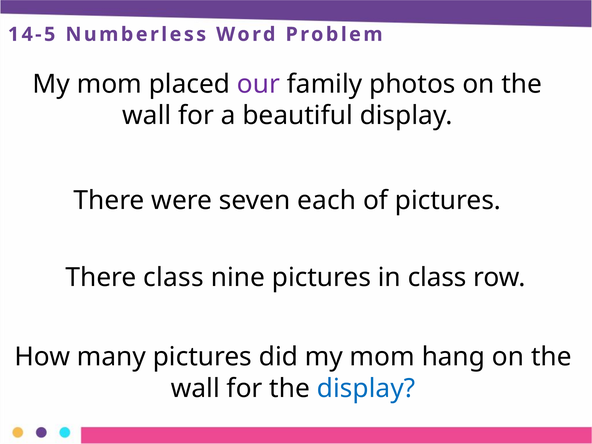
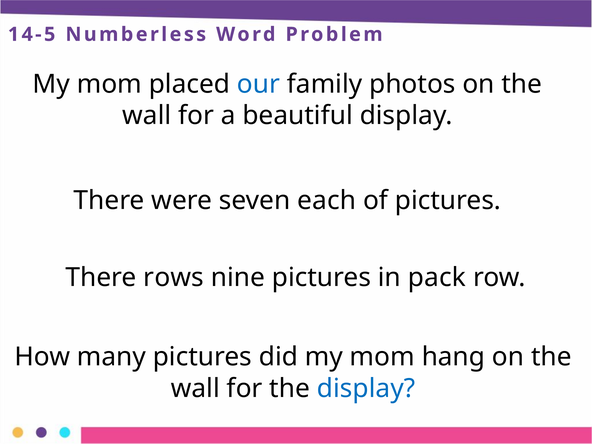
our colour: purple -> blue
There class: class -> rows
in class: class -> pack
